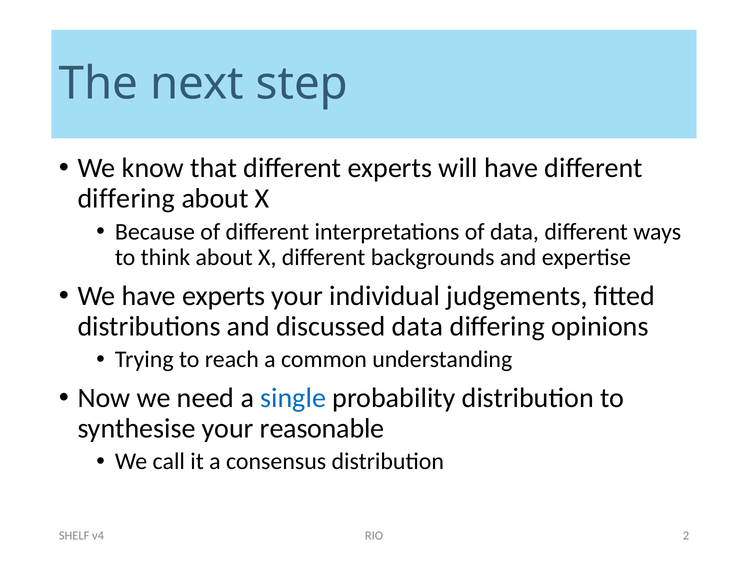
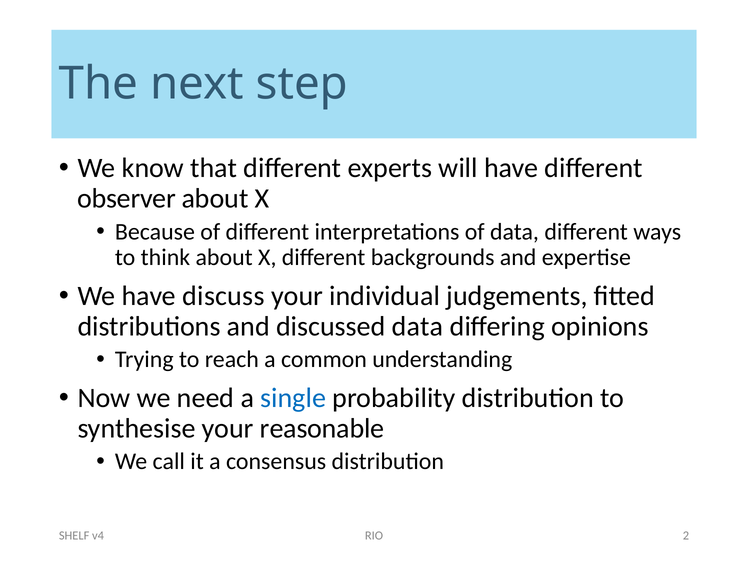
differing at (126, 198): differing -> observer
have experts: experts -> discuss
